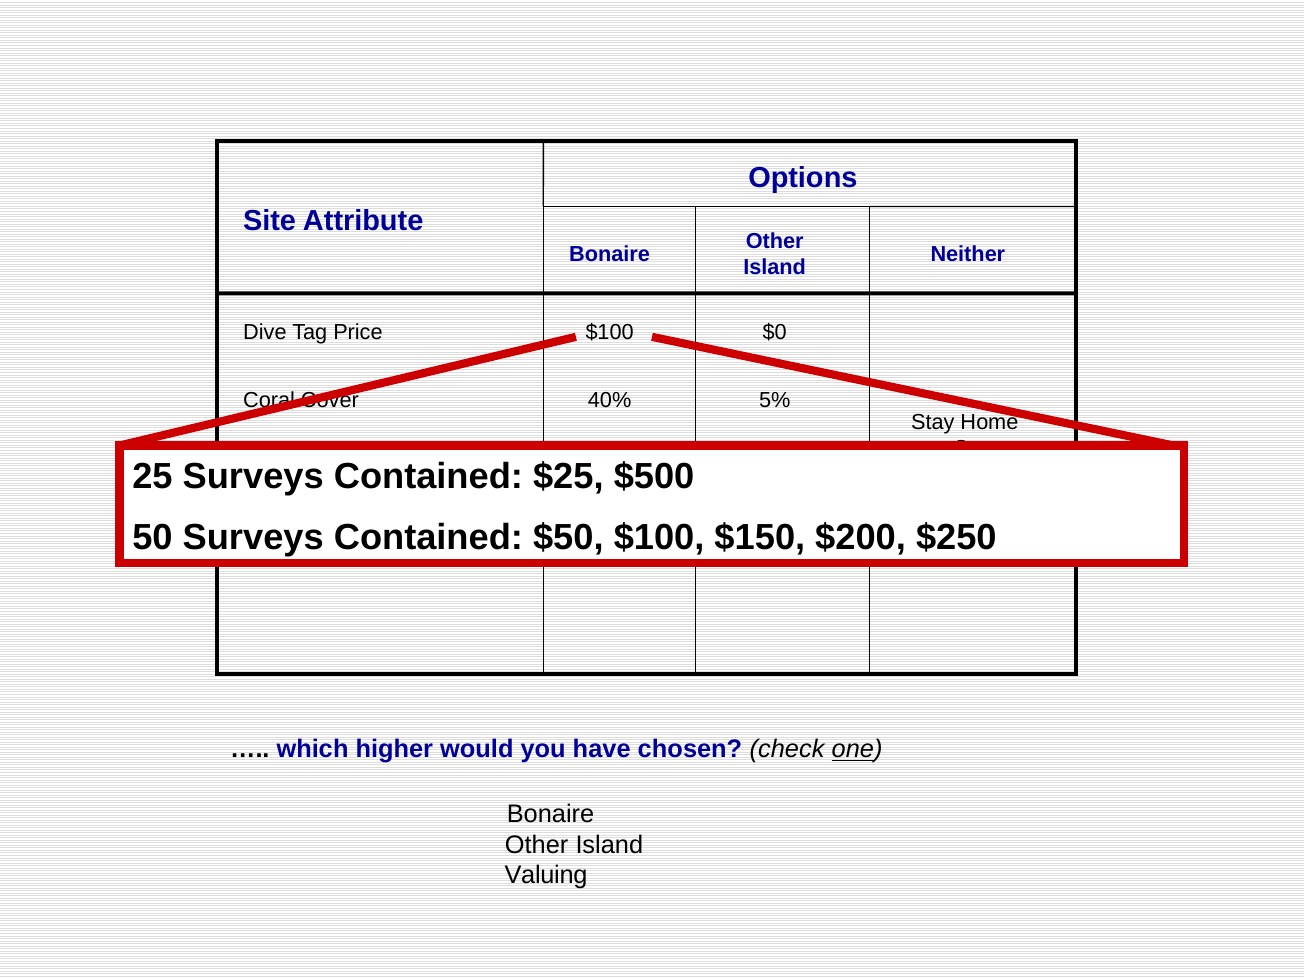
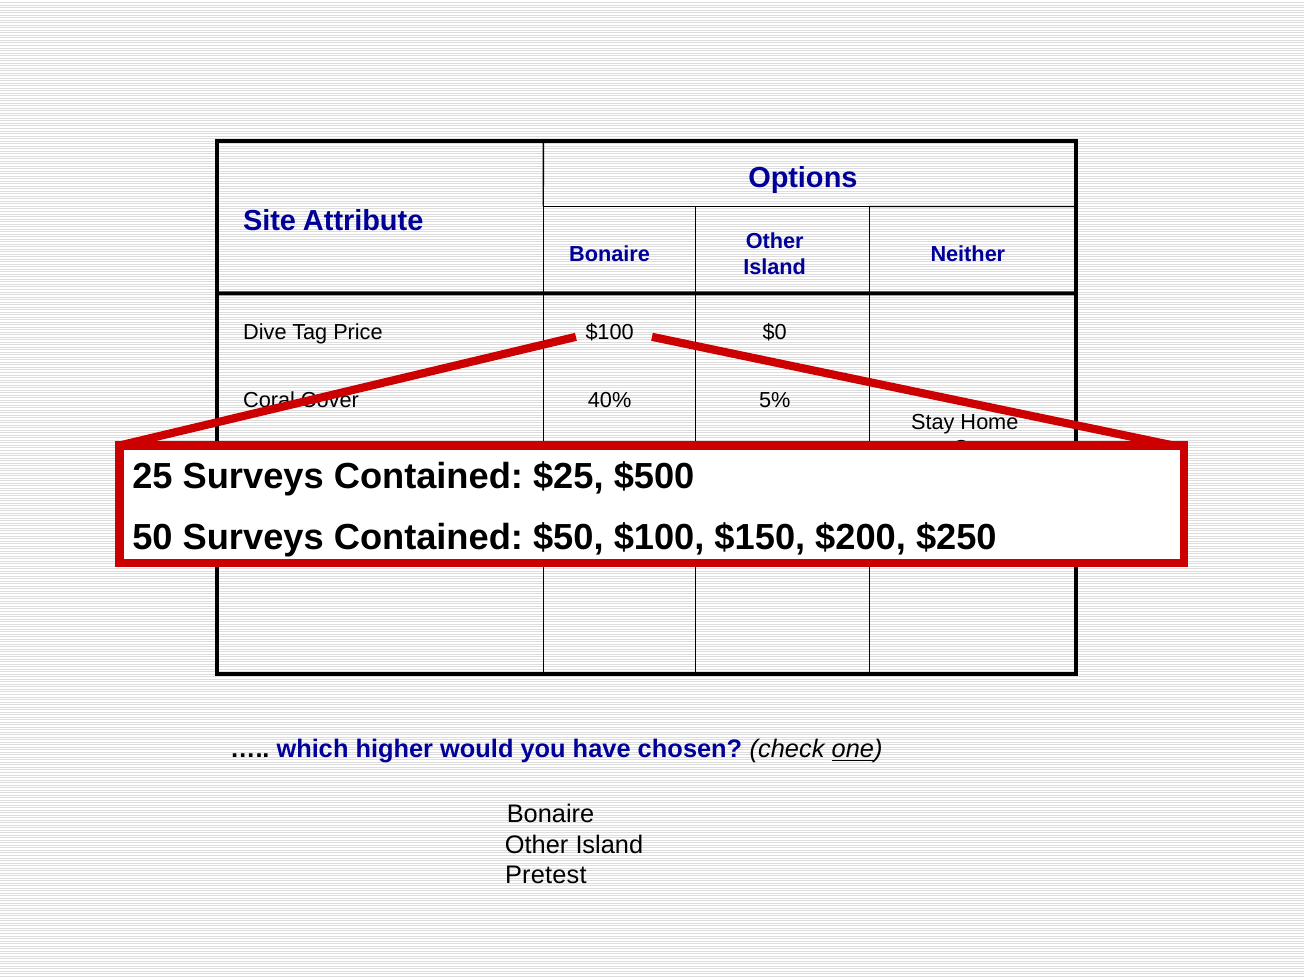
Valuing: Valuing -> Pretest
